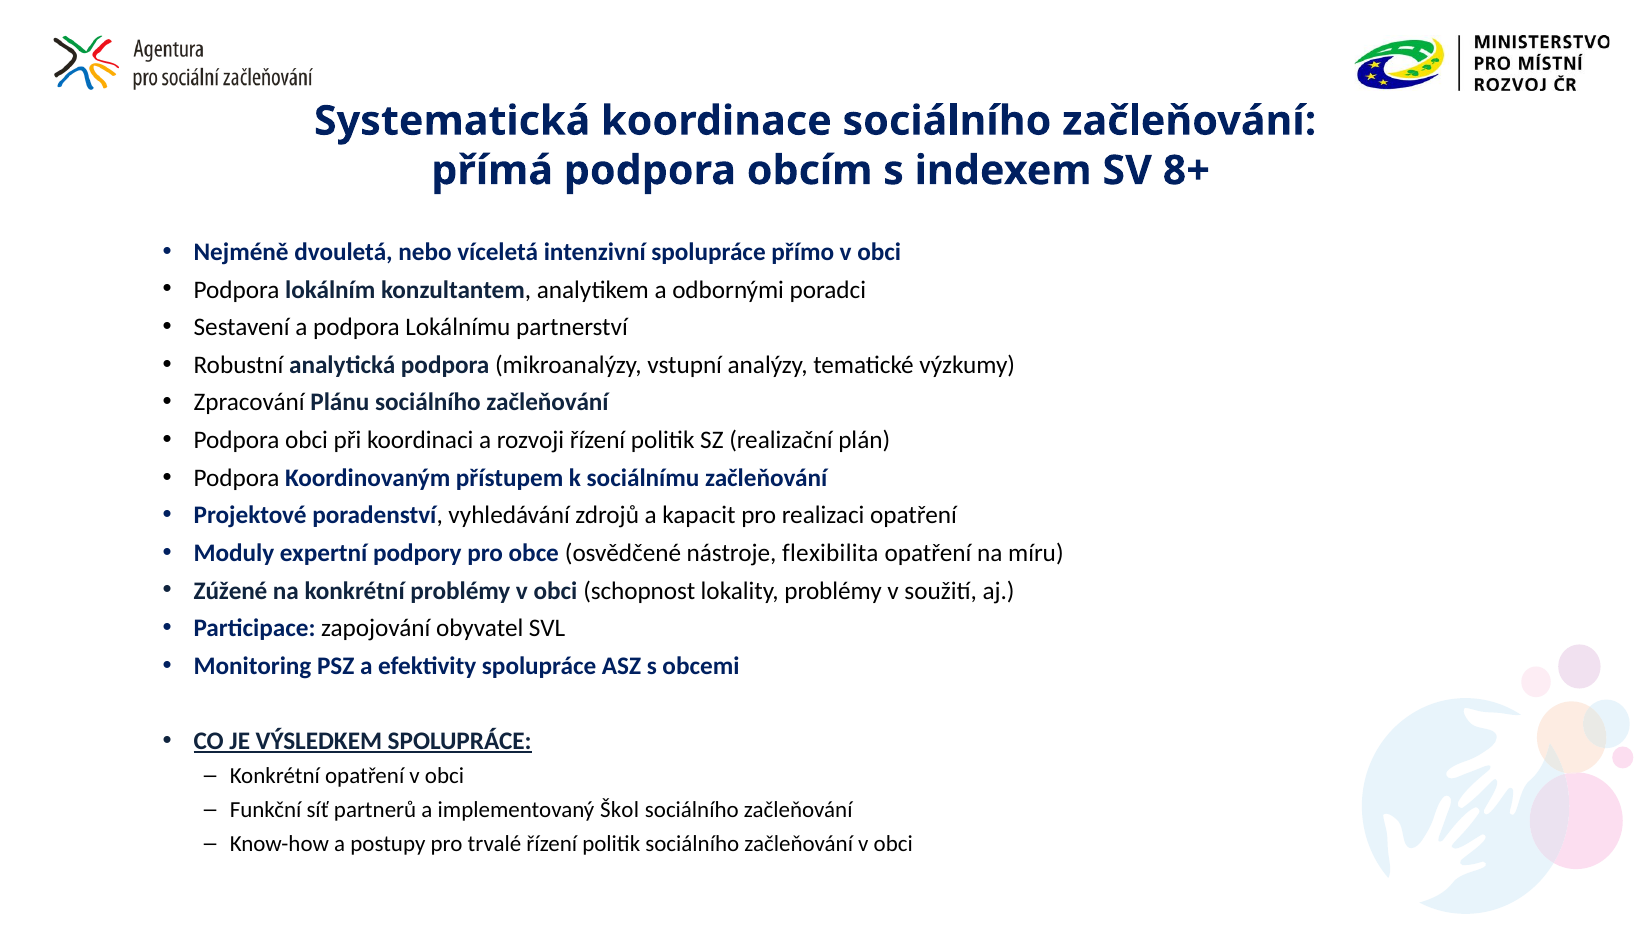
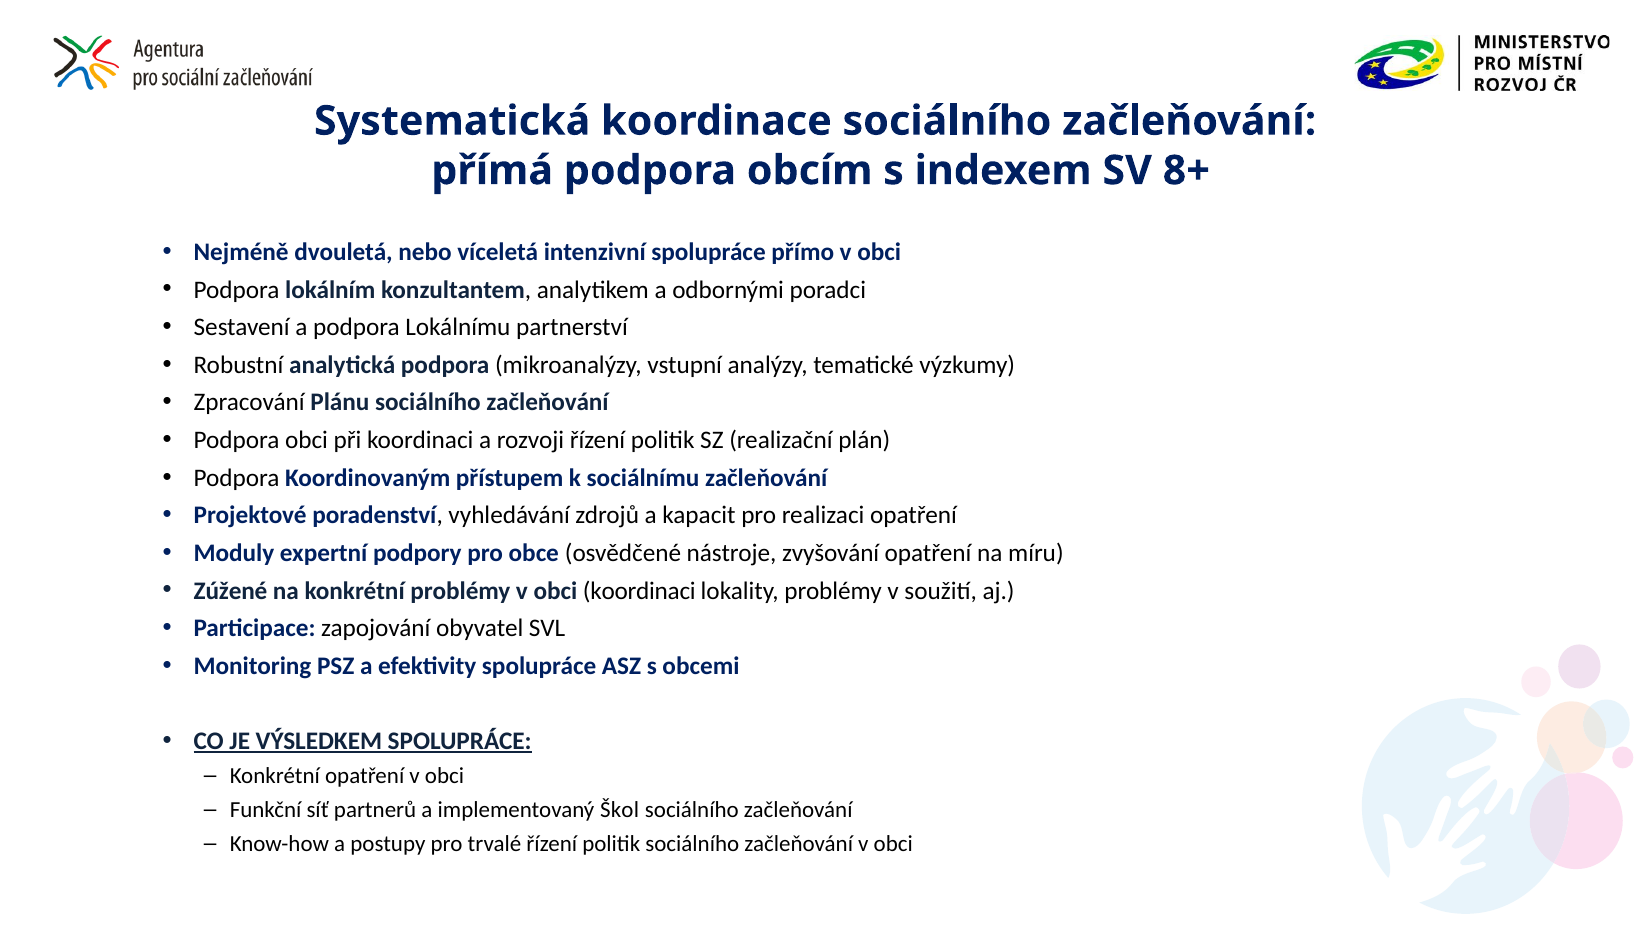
flexibilita: flexibilita -> zvyšování
obci schopnost: schopnost -> koordinaci
